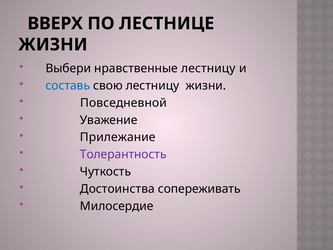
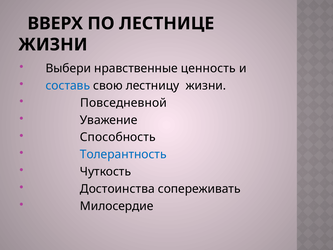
нравственные лестницу: лестницу -> ценность
Прилежание: Прилежание -> Способность
Толерантность colour: purple -> blue
